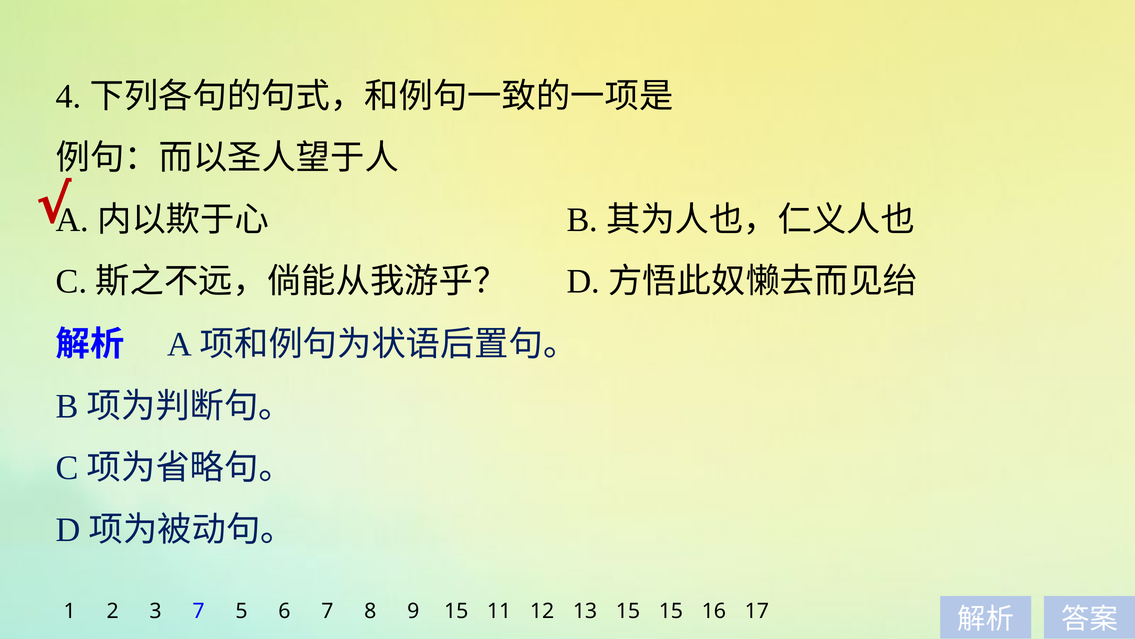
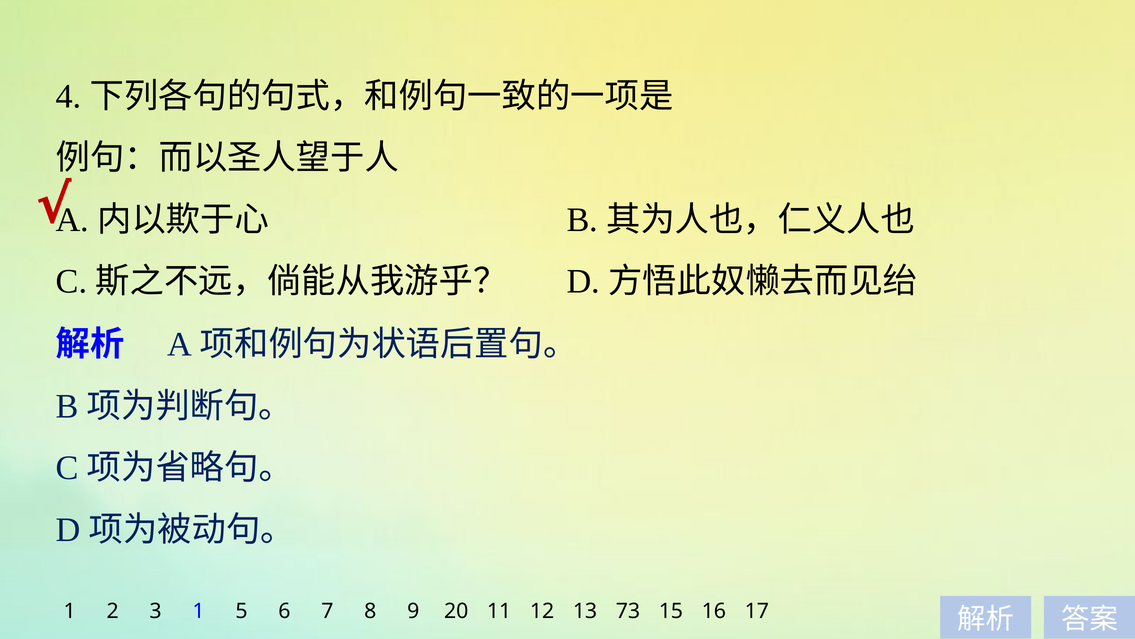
3 7: 7 -> 1
9 15: 15 -> 20
13 15: 15 -> 73
